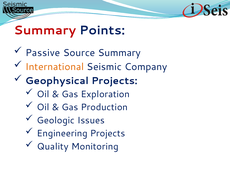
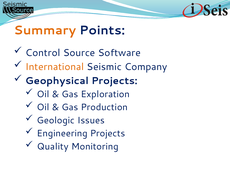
Summary at (45, 30) colour: red -> orange
Passive: Passive -> Control
Source Summary: Summary -> Software
